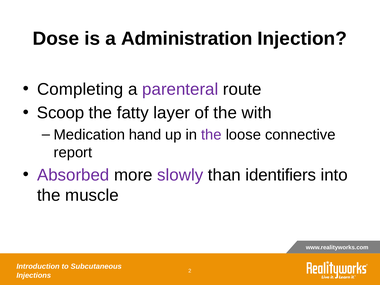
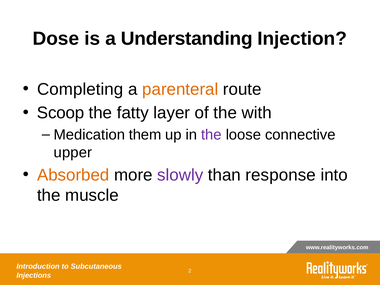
Administration: Administration -> Understanding
parenteral colour: purple -> orange
hand: hand -> them
report: report -> upper
Absorbed colour: purple -> orange
identifiers: identifiers -> response
